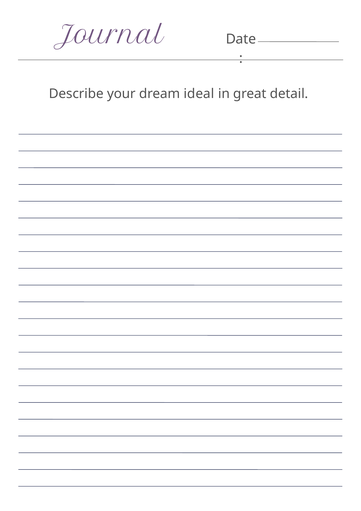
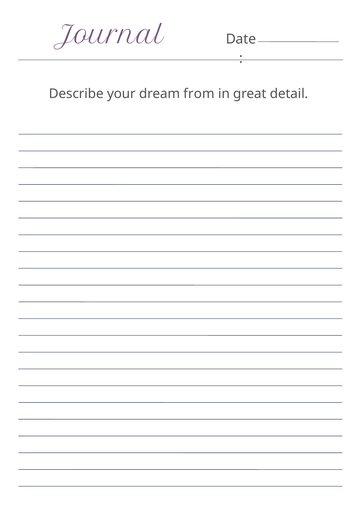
ideal: ideal -> from
